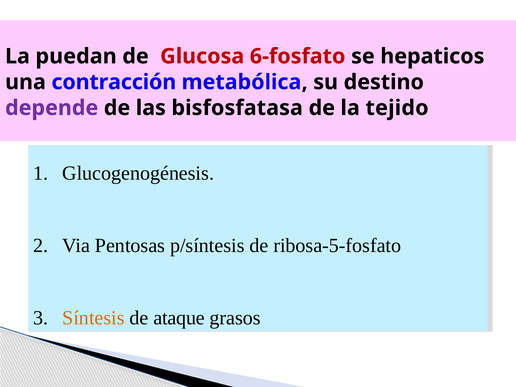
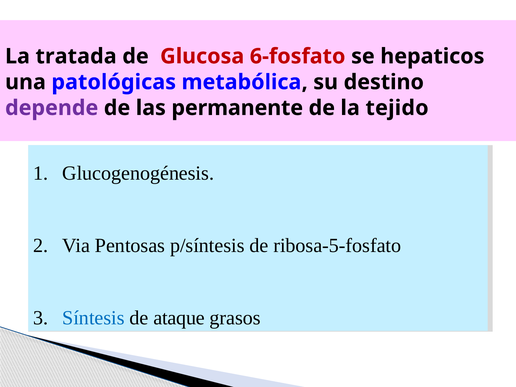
puedan: puedan -> tratada
contracción: contracción -> patológicas
bisfosfatasa: bisfosfatasa -> permanente
Síntesis colour: orange -> blue
